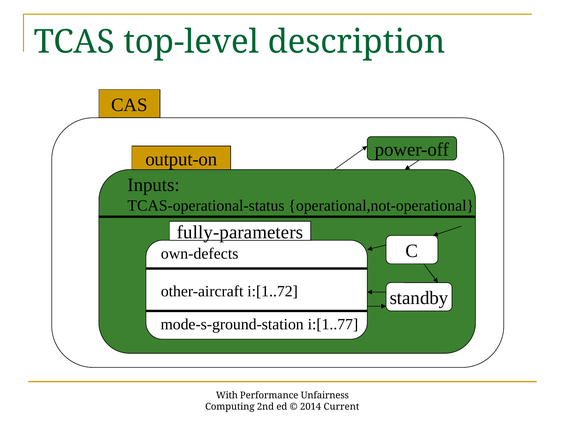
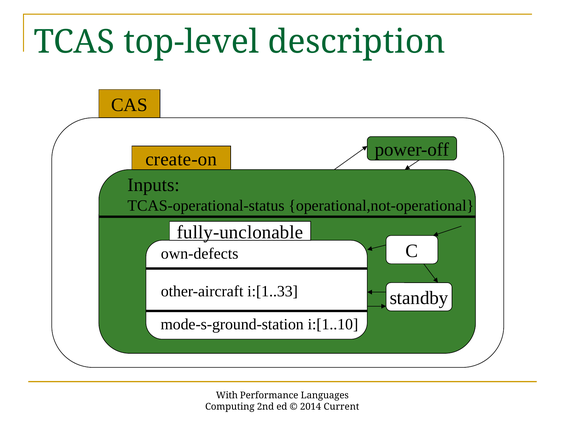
output-on: output-on -> create-on
fully-parameters: fully-parameters -> fully-unclonable
i:[1..72: i:[1..72 -> i:[1..33
i:[1..77: i:[1..77 -> i:[1..10
Unfairness: Unfairness -> Languages
